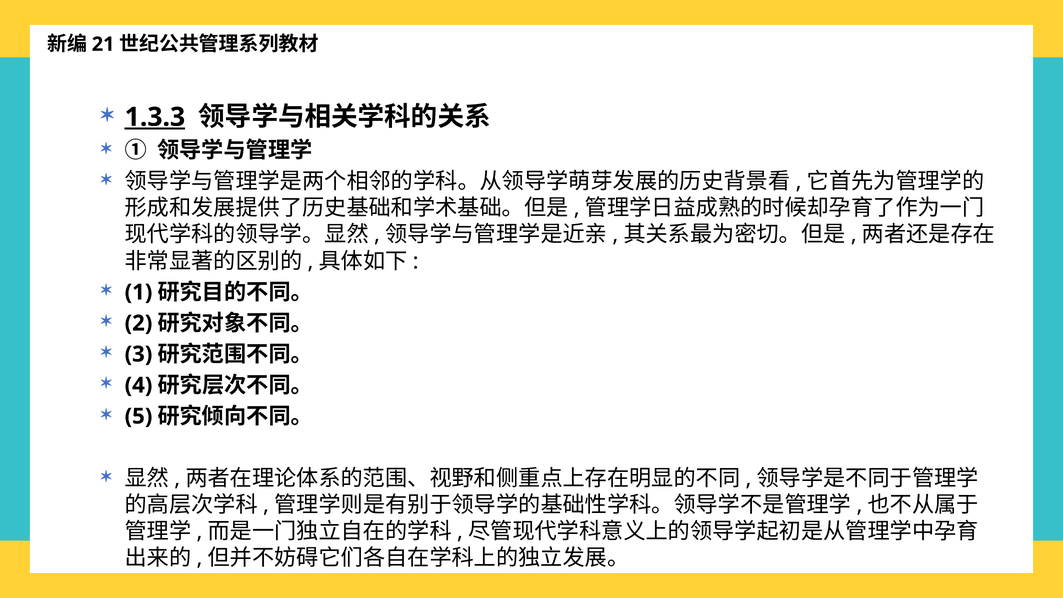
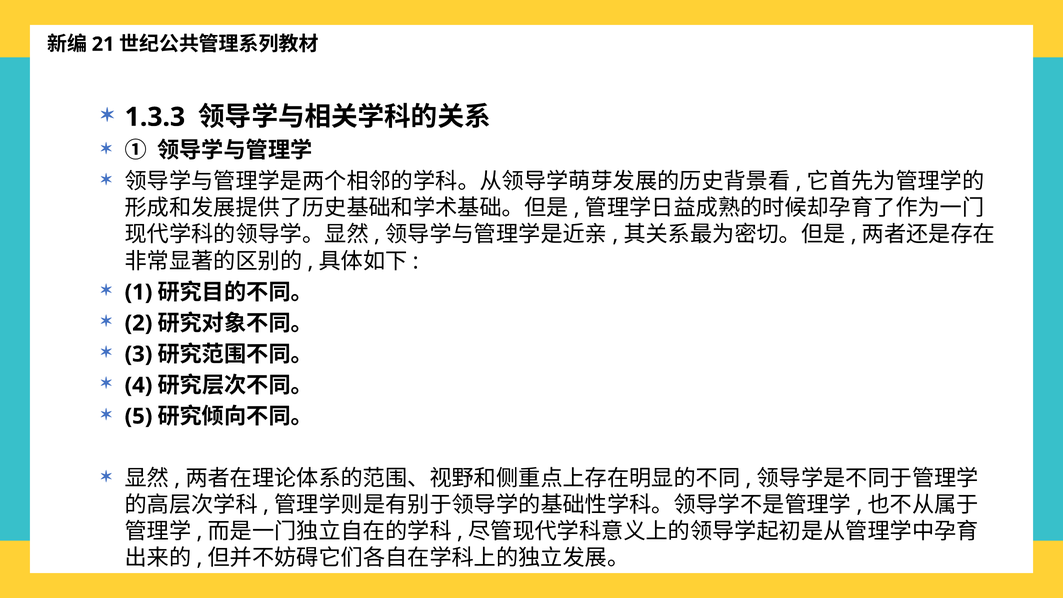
1.3.3 underline: present -> none
